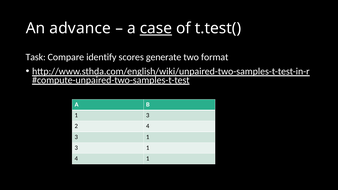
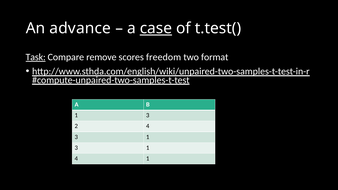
Task underline: none -> present
identify: identify -> remove
generate: generate -> freedom
